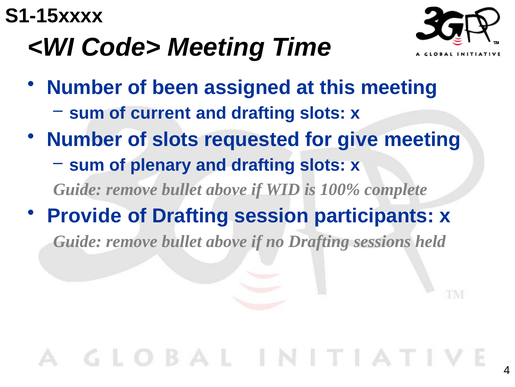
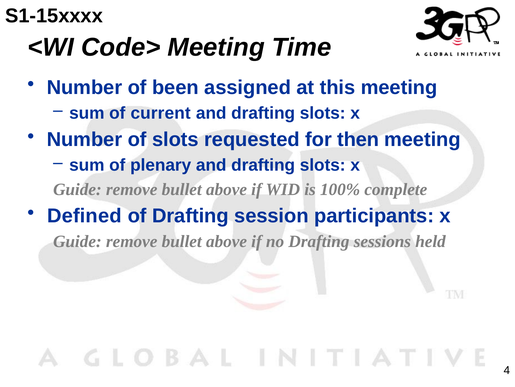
give: give -> then
Provide: Provide -> Defined
